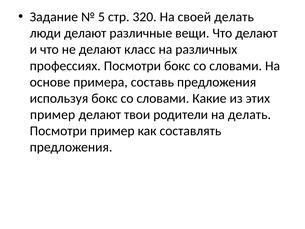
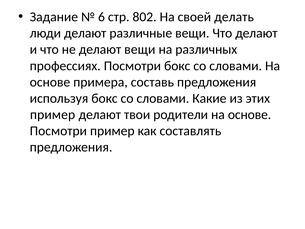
5: 5 -> 6
320: 320 -> 802
делают класс: класс -> вещи
родители на делать: делать -> основе
